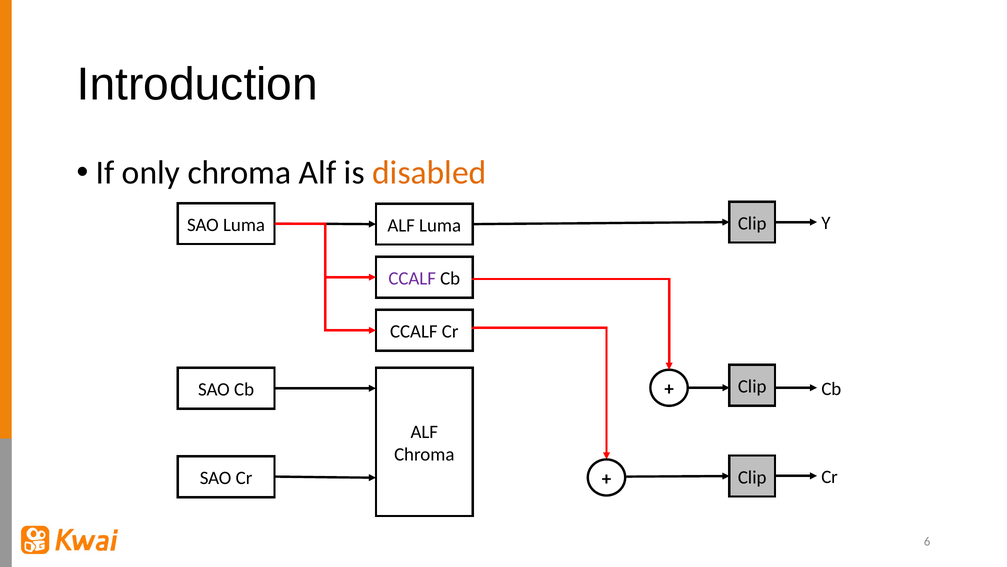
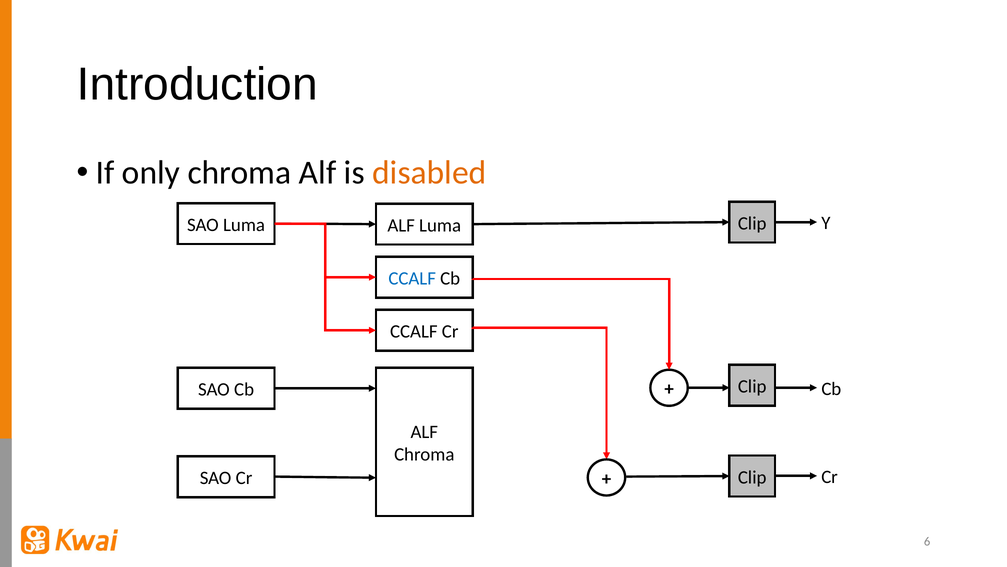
CCALF at (412, 278) colour: purple -> blue
